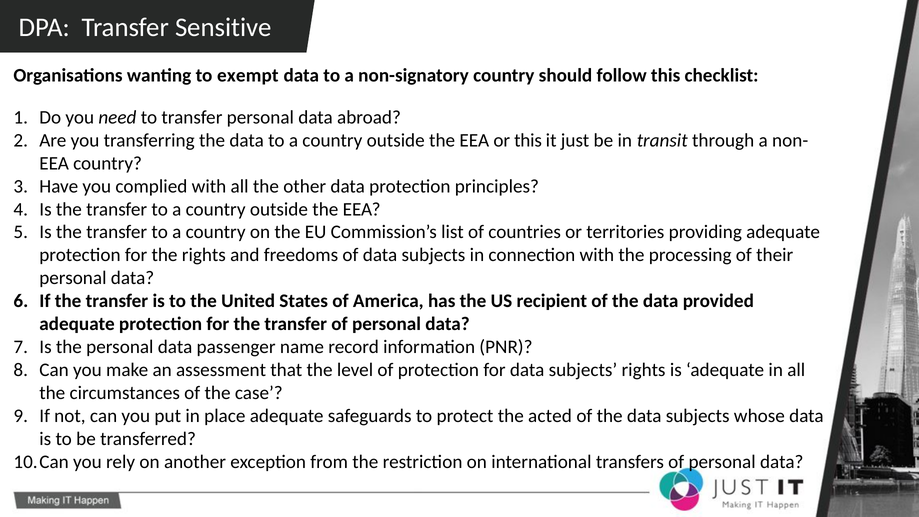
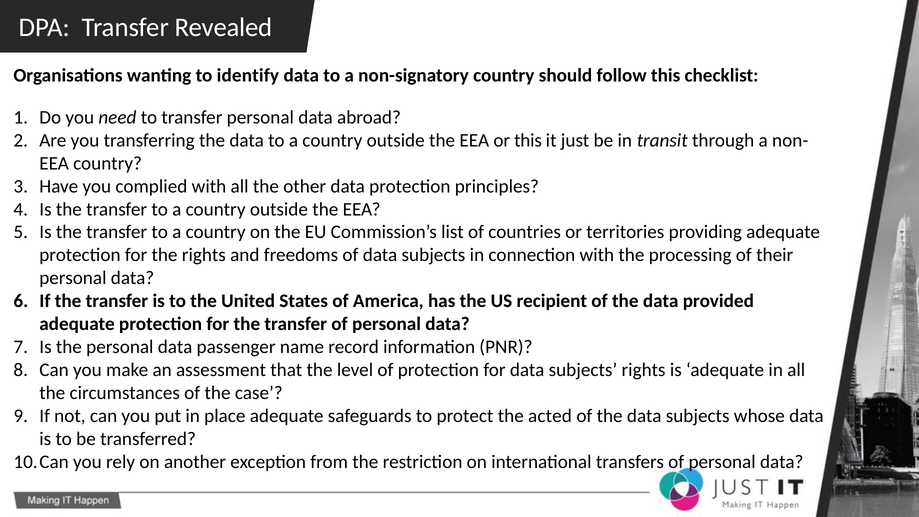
Sensitive: Sensitive -> Revealed
exempt: exempt -> identify
